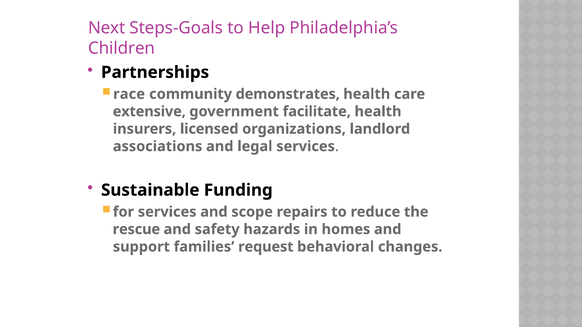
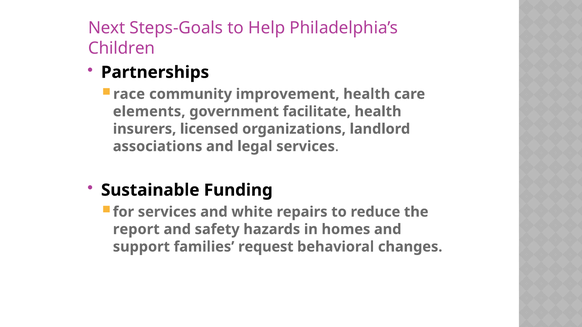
demonstrates: demonstrates -> improvement
extensive: extensive -> elements
scope: scope -> white
rescue: rescue -> report
